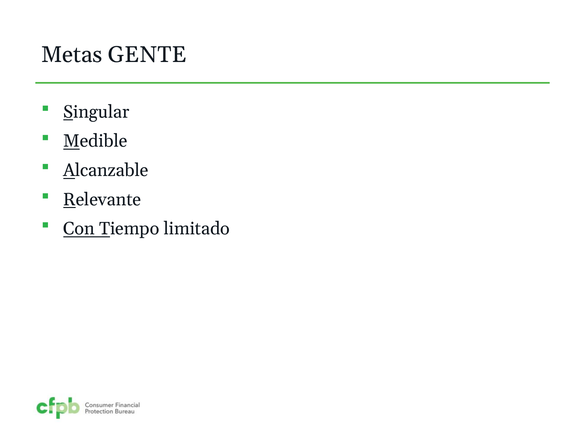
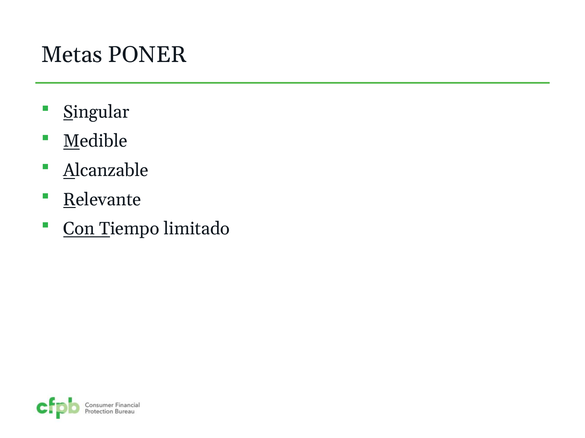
GENTE: GENTE -> PONER
